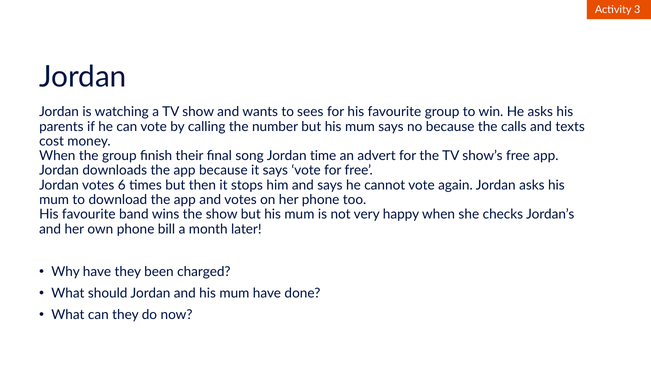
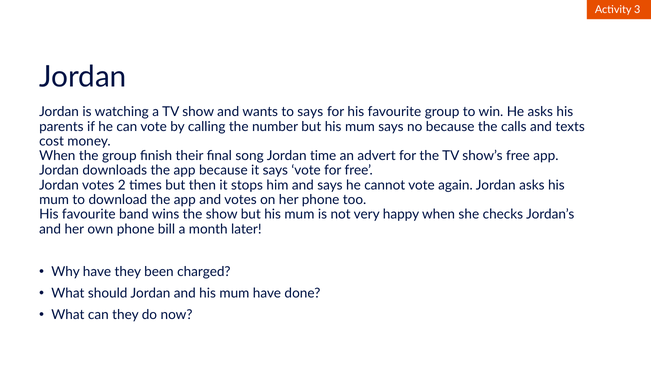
to sees: sees -> says
6: 6 -> 2
